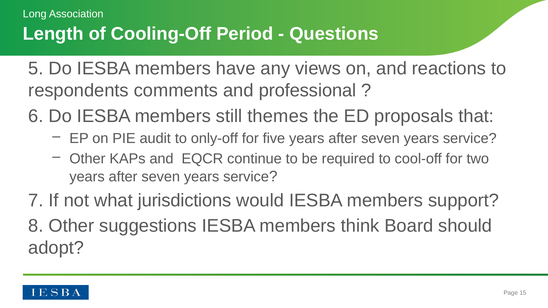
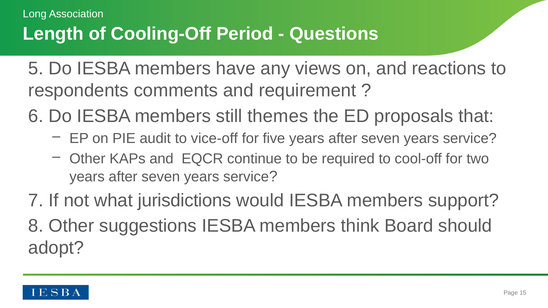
professional: professional -> requirement
only-off: only-off -> vice-off
